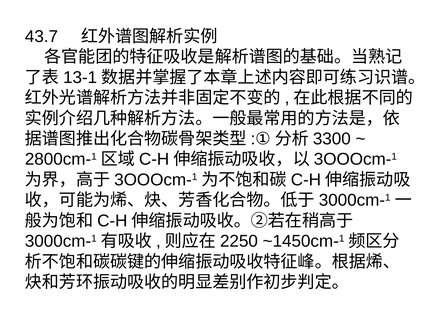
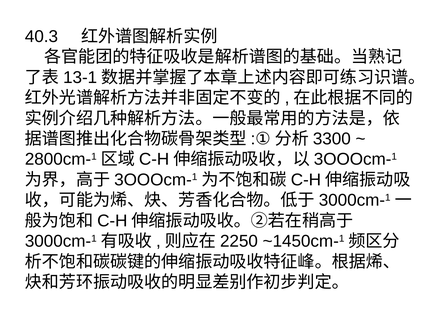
43.7: 43.7 -> 40.3
